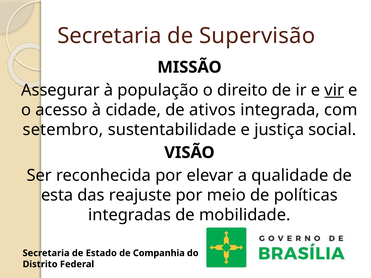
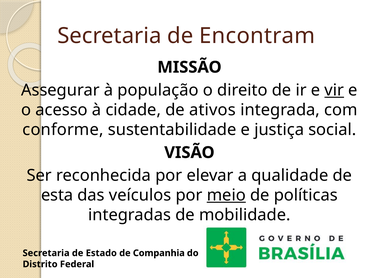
Supervisão: Supervisão -> Encontram
setembro: setembro -> conforme
reajuste: reajuste -> veículos
meio underline: none -> present
